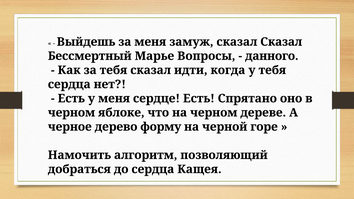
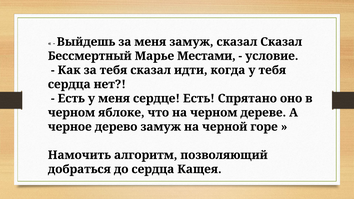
Вопросы: Вопросы -> Местами
данного: данного -> условие
дерево форму: форму -> замуж
